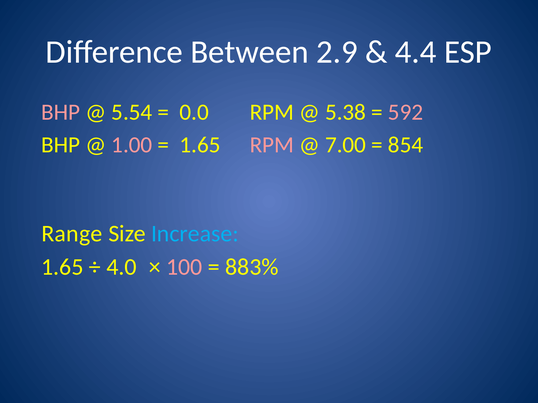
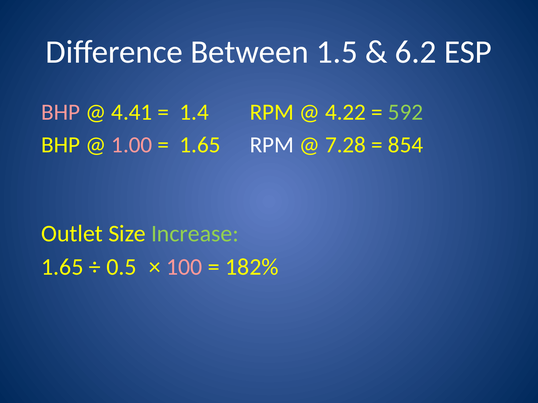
2.9: 2.9 -> 1.5
4.4: 4.4 -> 6.2
5.54: 5.54 -> 4.41
0.0: 0.0 -> 1.4
5.38: 5.38 -> 4.22
592 colour: pink -> light green
RPM at (272, 145) colour: pink -> white
7.00: 7.00 -> 7.28
Range: Range -> Outlet
Increase colour: light blue -> light green
4.0: 4.0 -> 0.5
883%: 883% -> 182%
